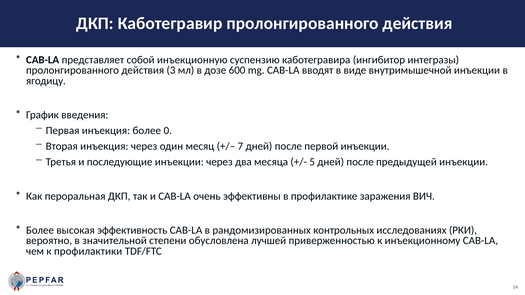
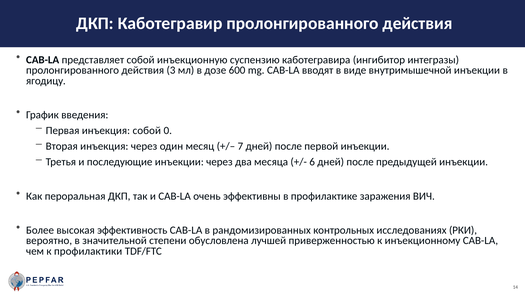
инъекция более: более -> собой
5: 5 -> 6
